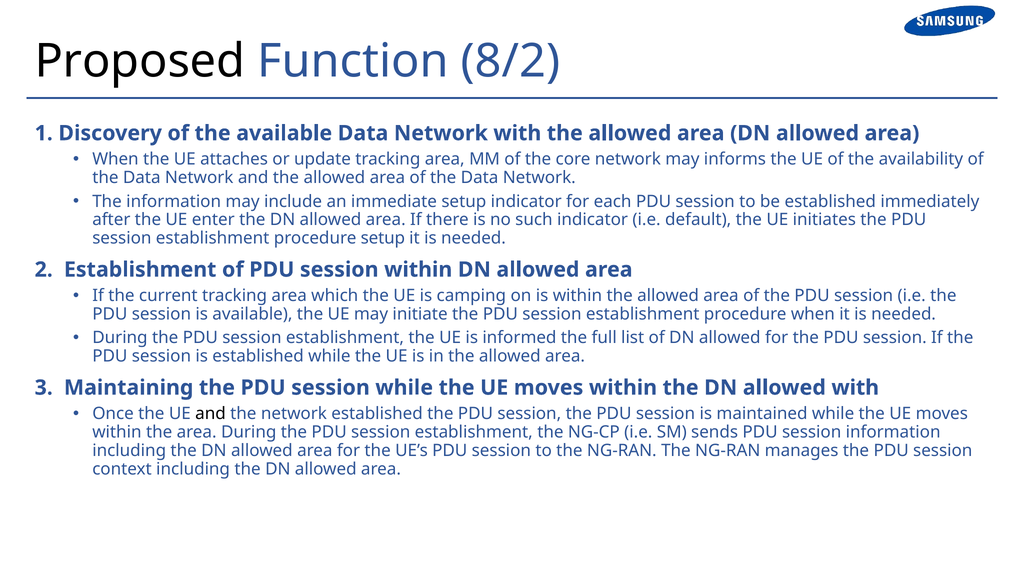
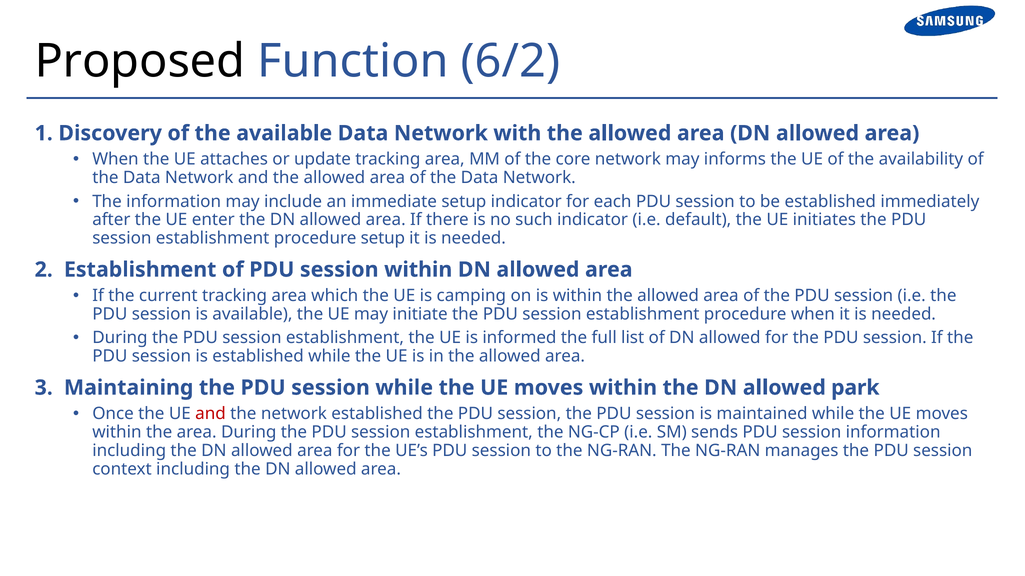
8/2: 8/2 -> 6/2
allowed with: with -> park
and at (211, 414) colour: black -> red
